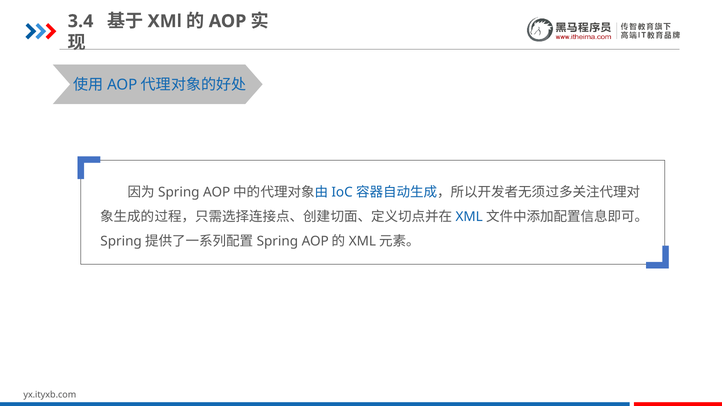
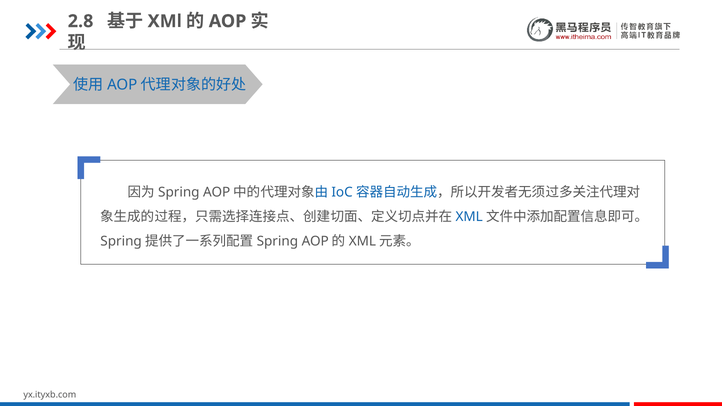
3.4: 3.4 -> 2.8
